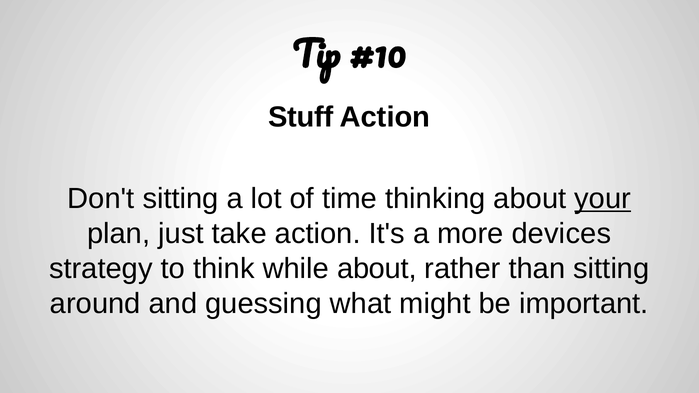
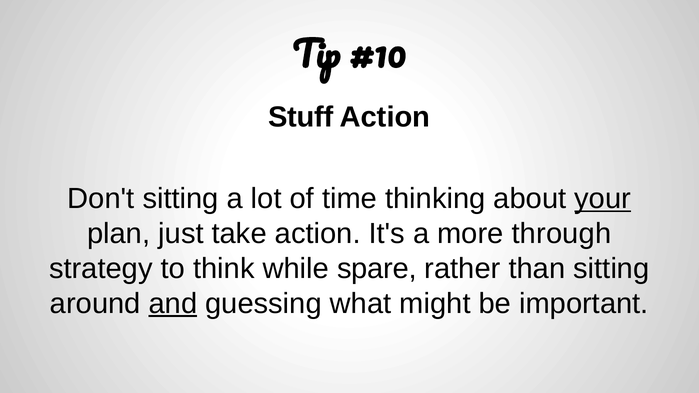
devices: devices -> through
while about: about -> spare
and underline: none -> present
